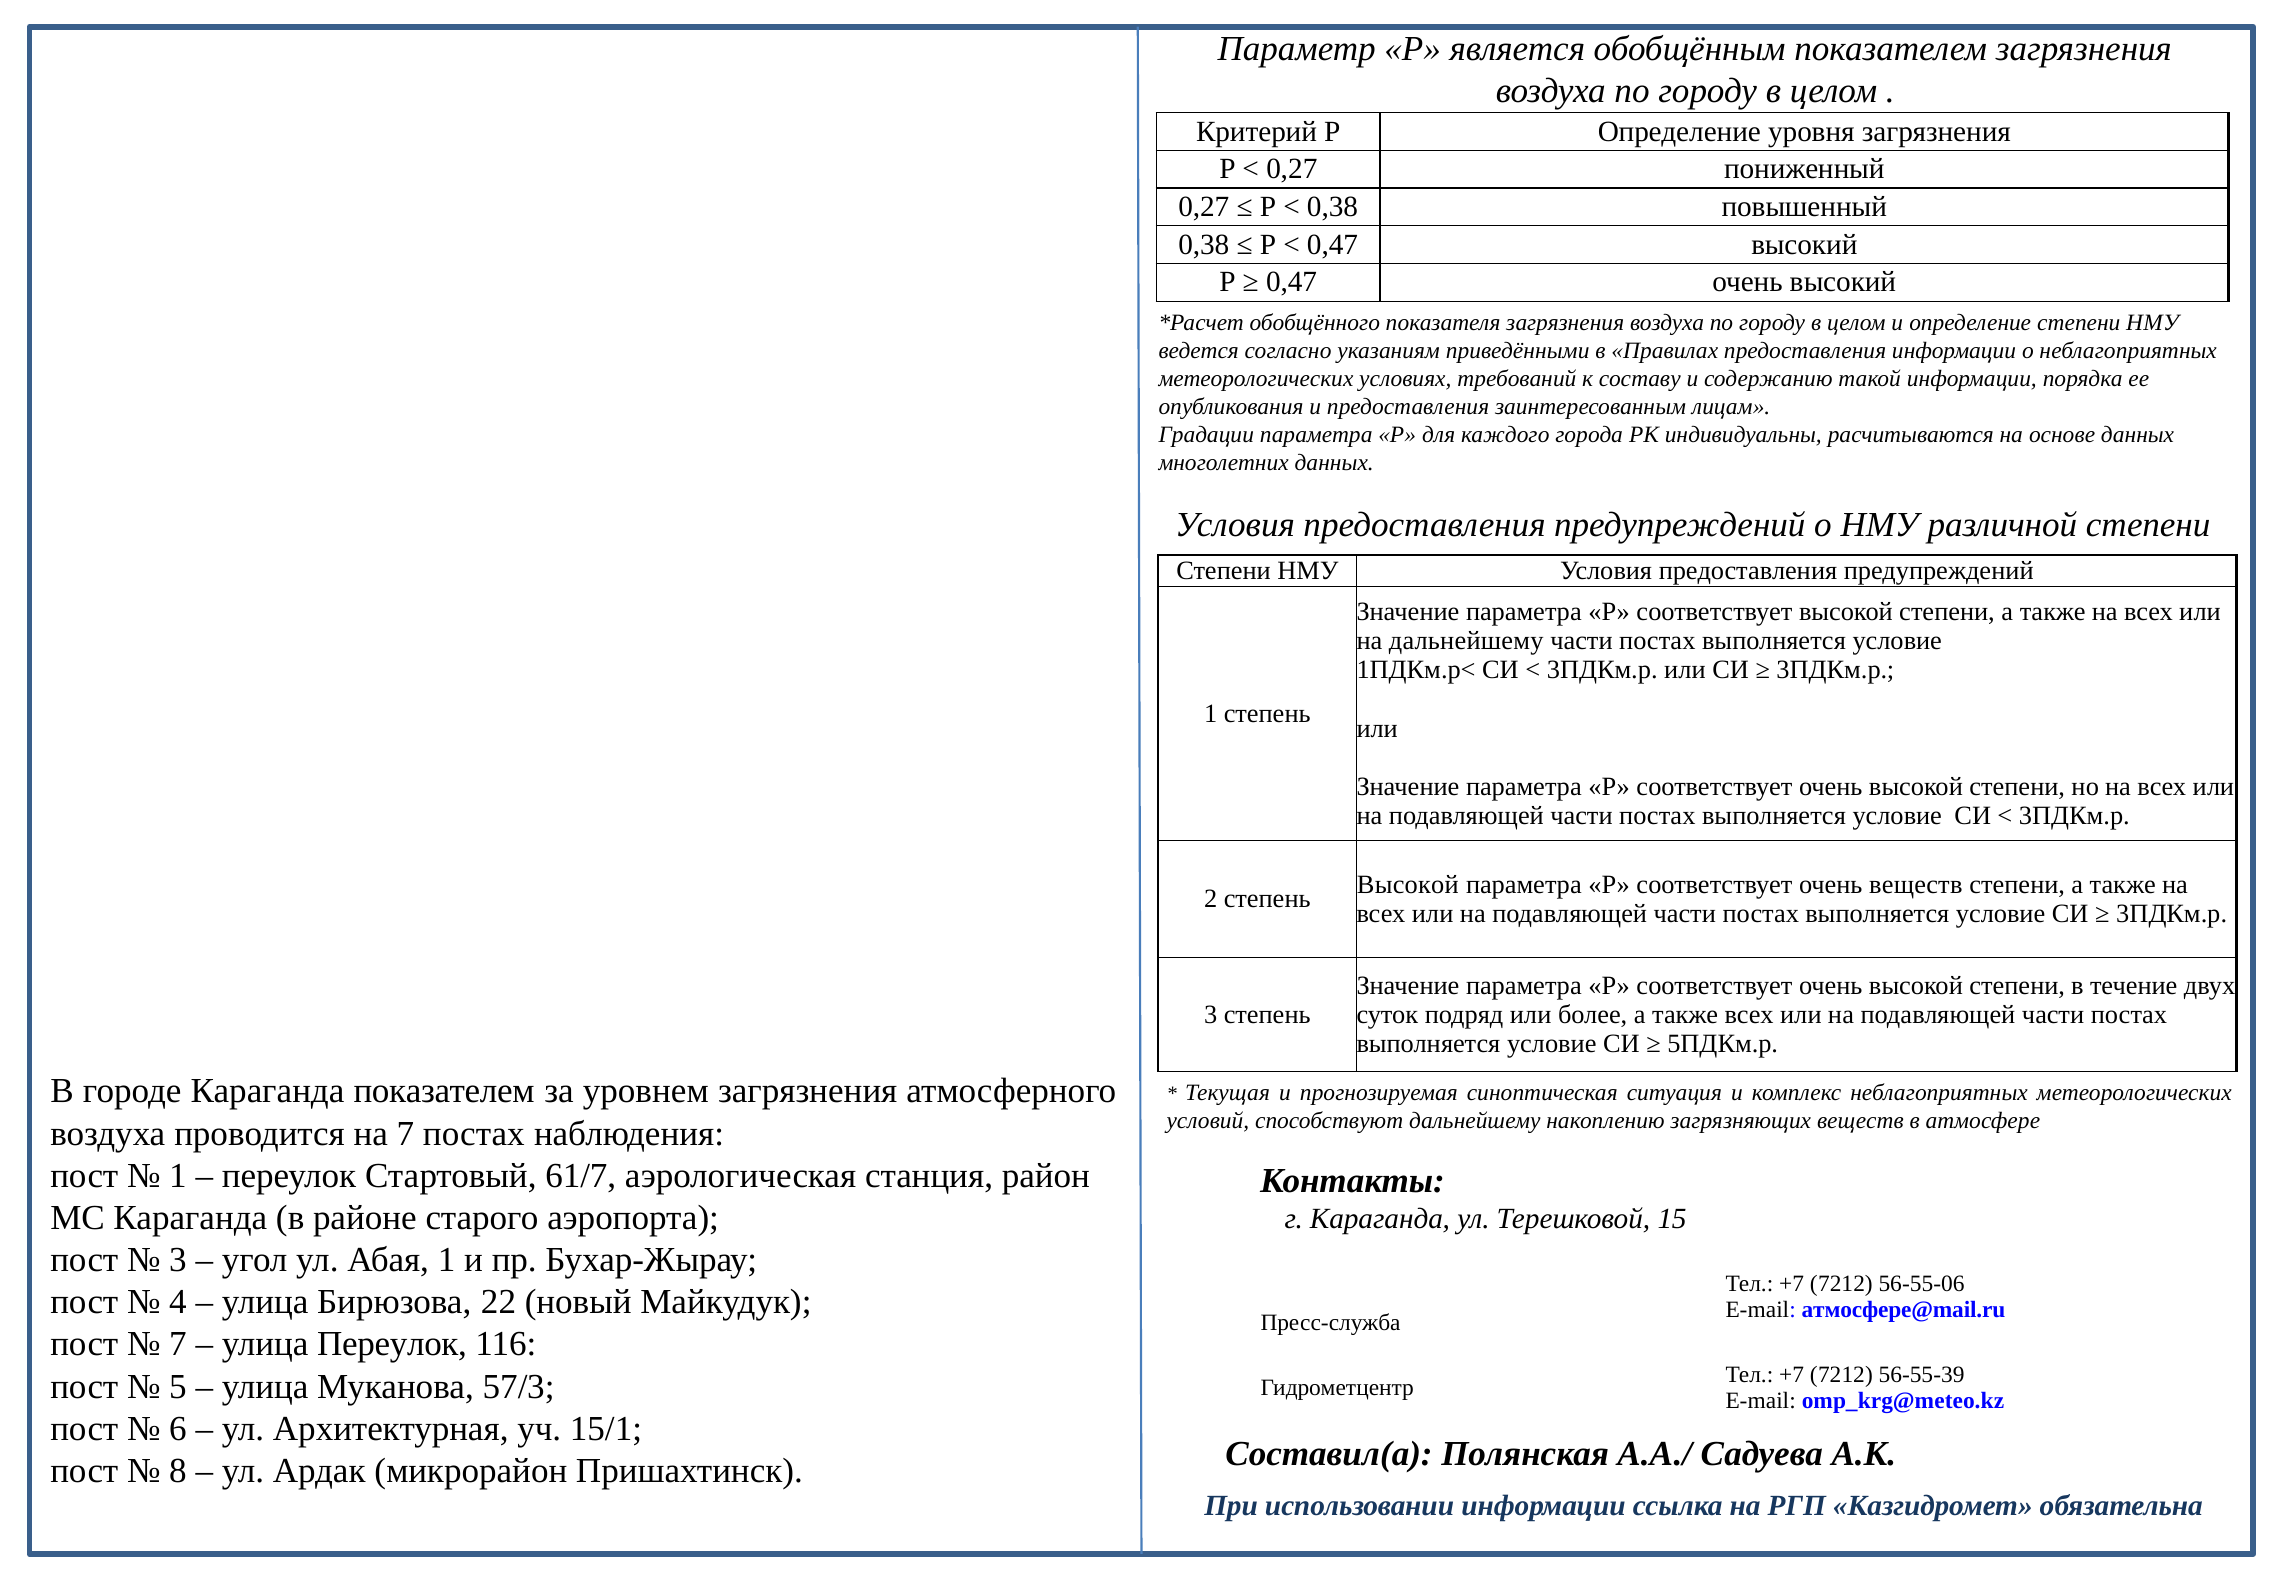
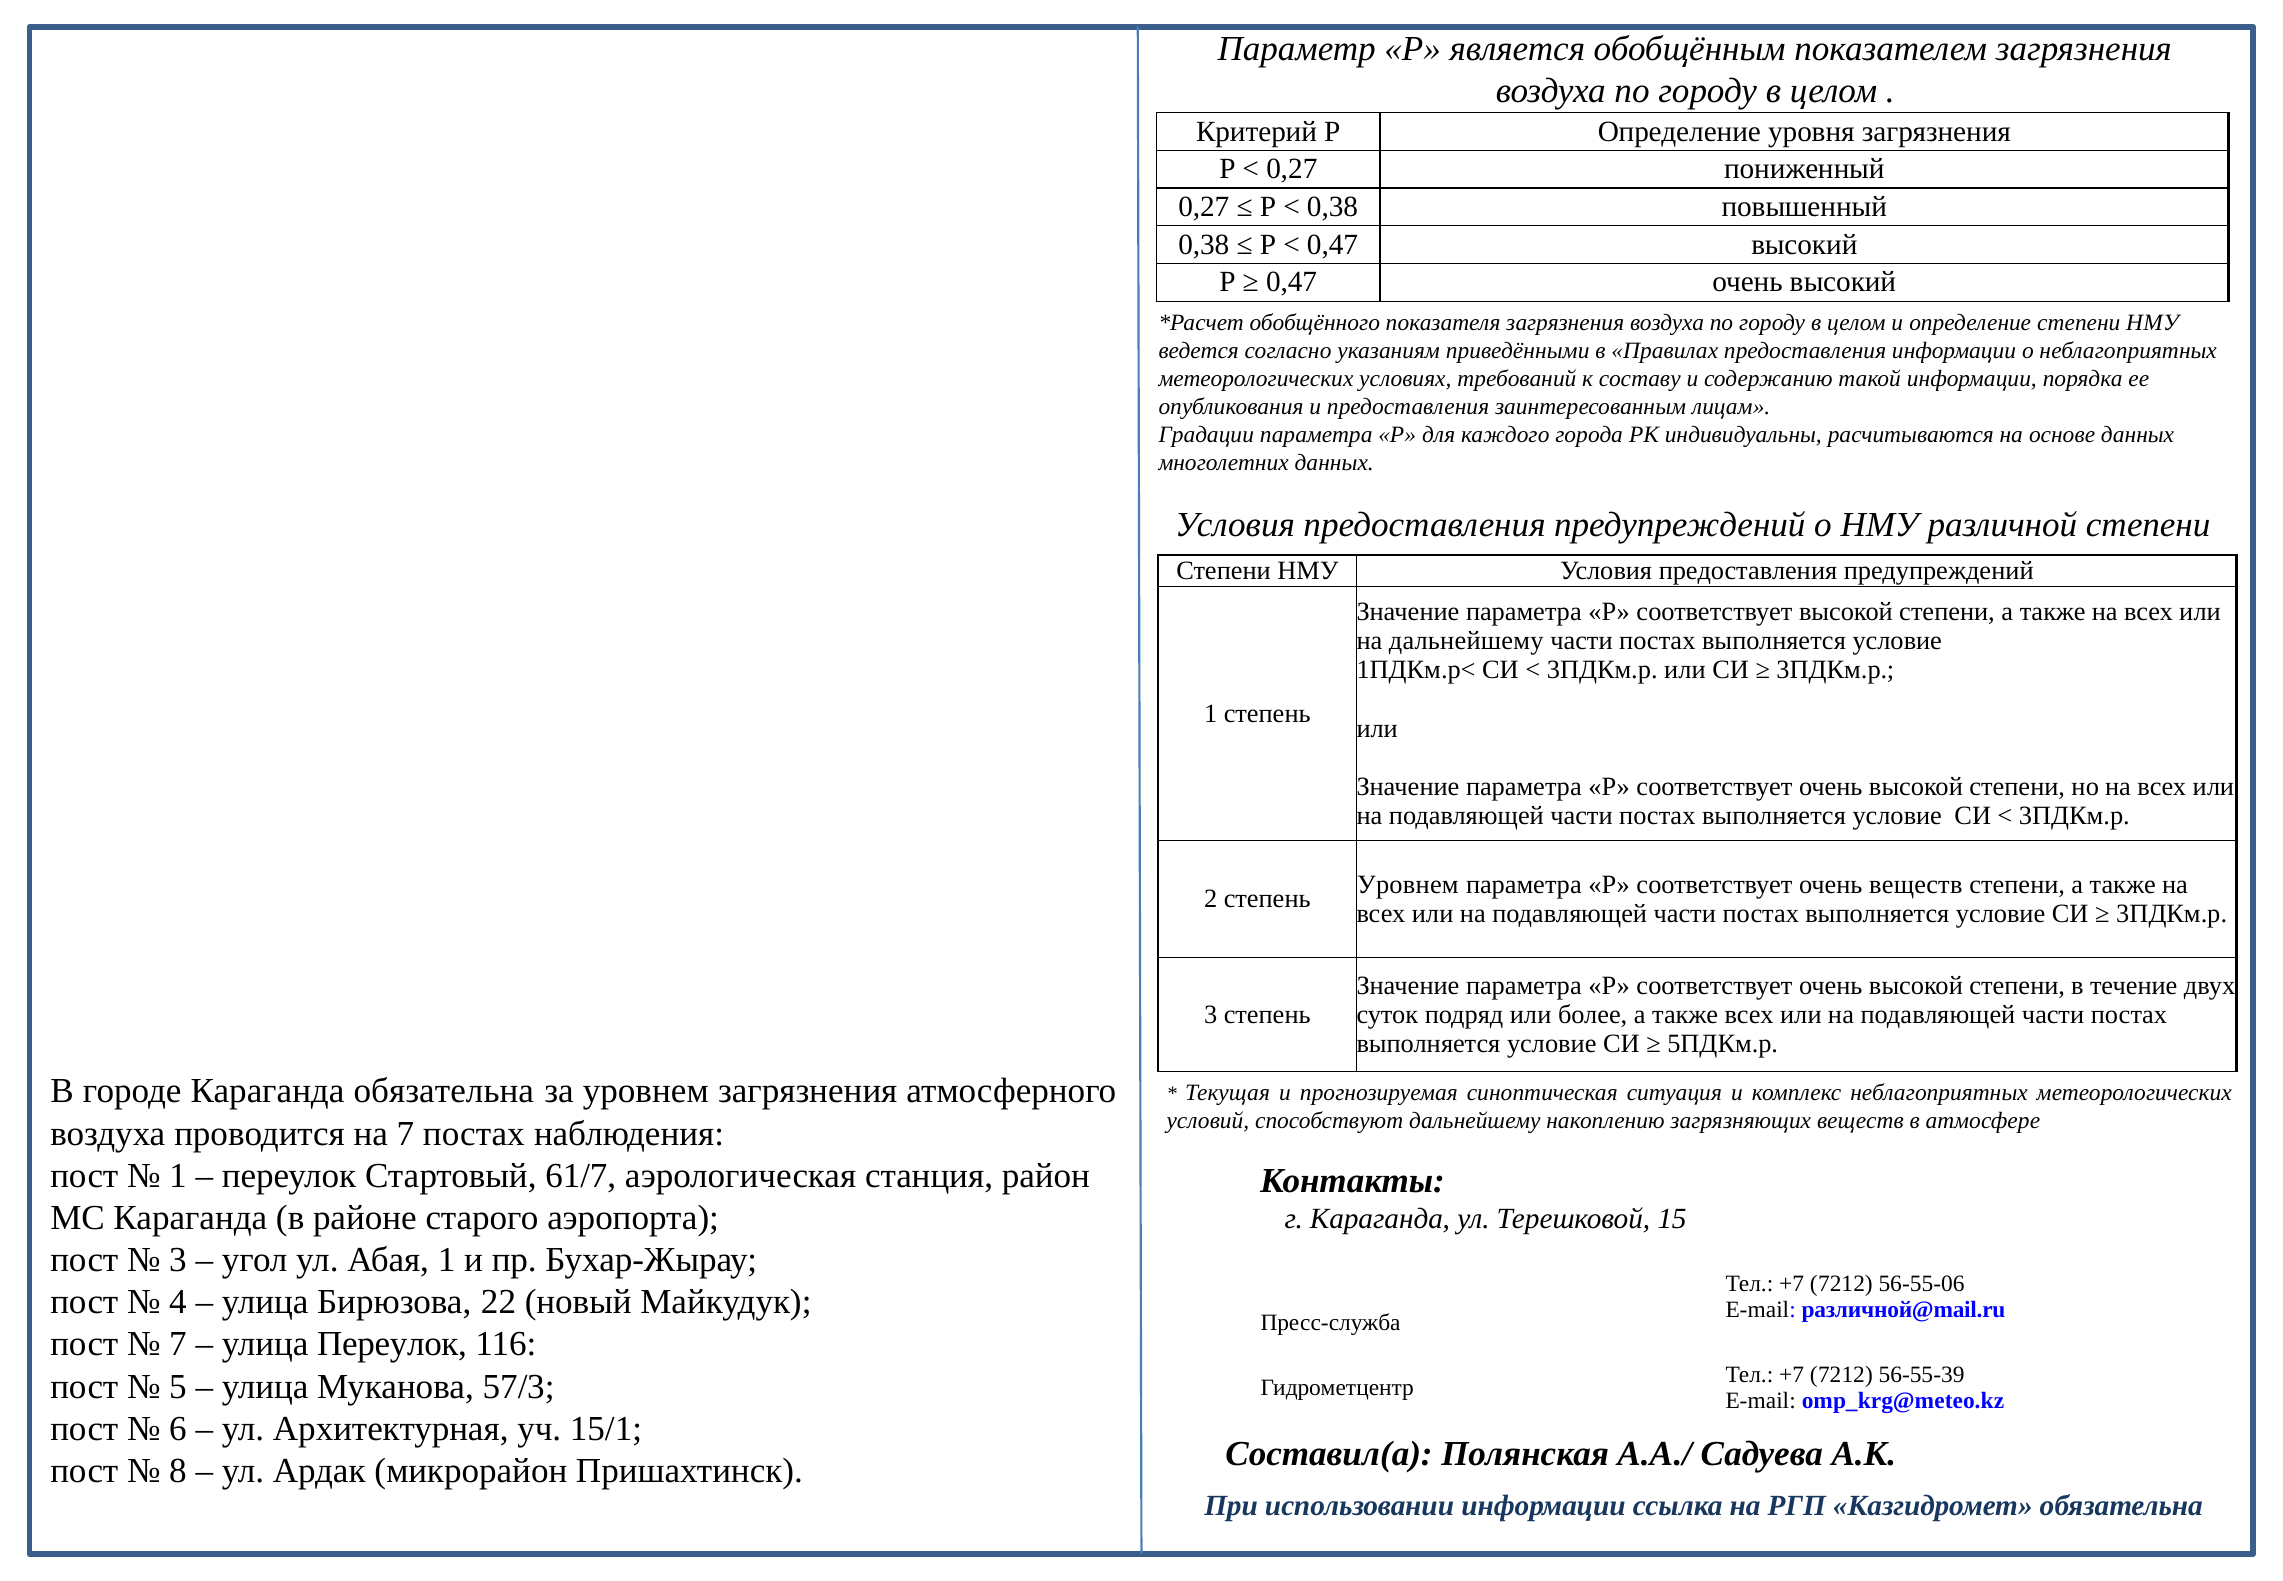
Высокой at (1408, 884): Высокой -> Уровнем
Караганда показателем: показателем -> обязательна
атмосфере@mail.ru: атмосфере@mail.ru -> различной@mail.ru
